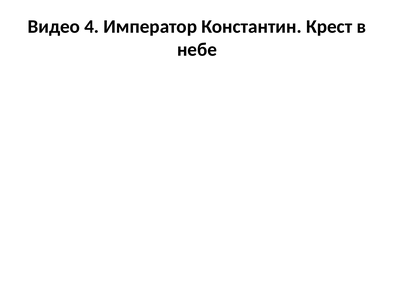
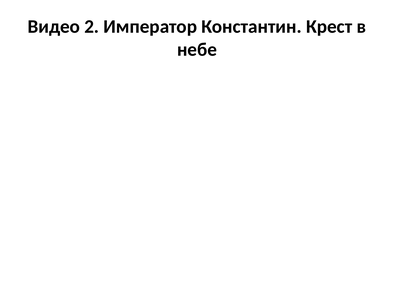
4: 4 -> 2
